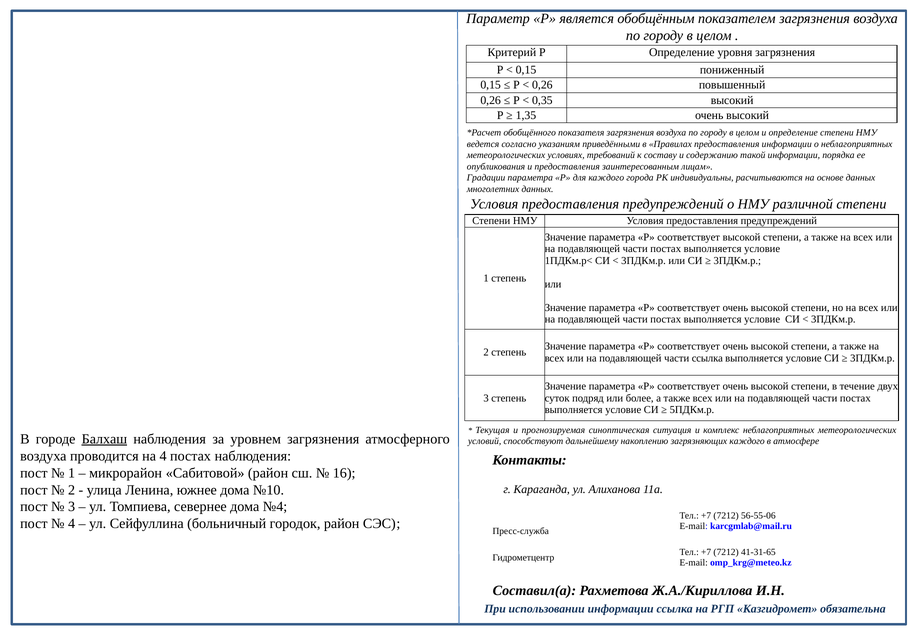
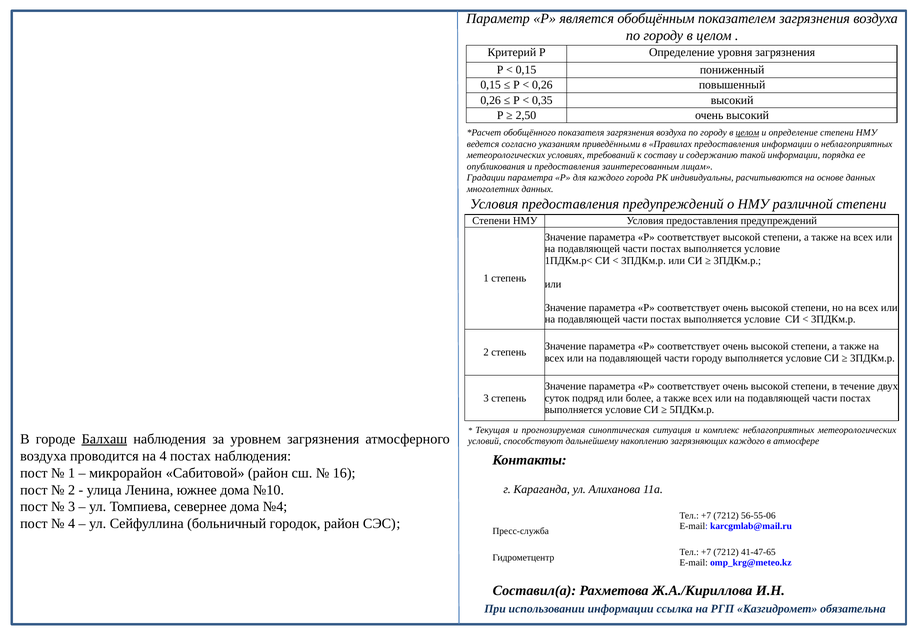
1,35: 1,35 -> 2,50
целом at (747, 133) underline: none -> present
части ссылка: ссылка -> городу
41-31-65: 41-31-65 -> 41-47-65
